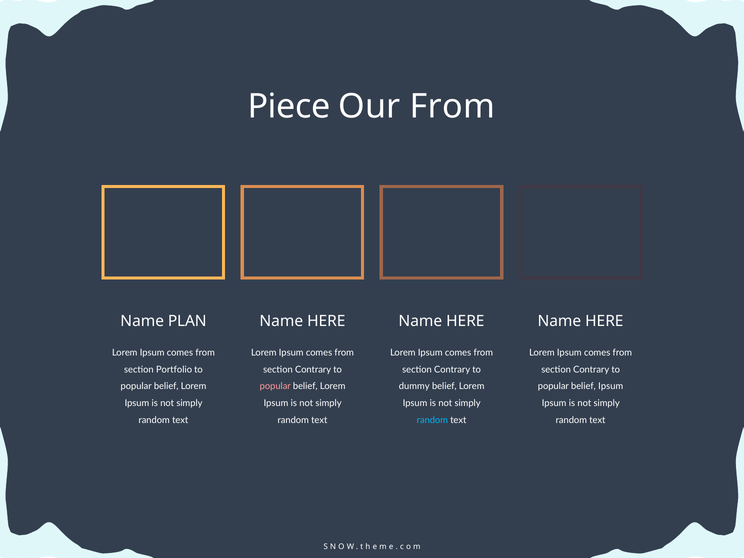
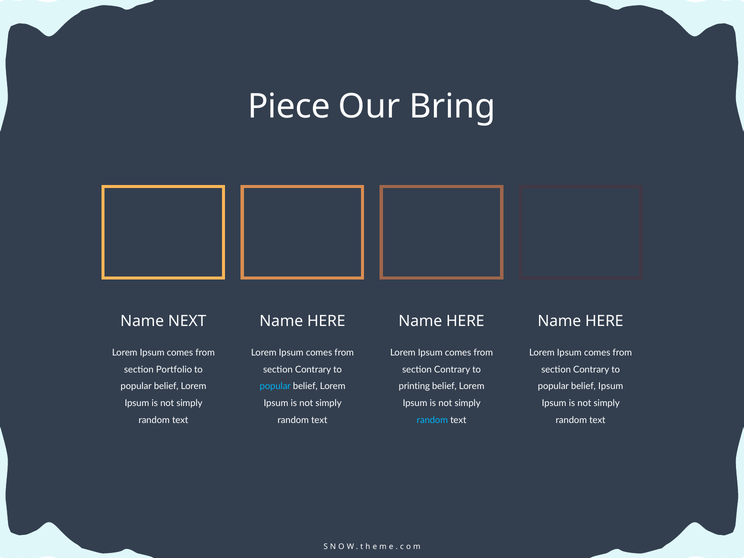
Our From: From -> Bring
PLAN: PLAN -> NEXT
popular at (275, 386) colour: pink -> light blue
dummy: dummy -> printing
